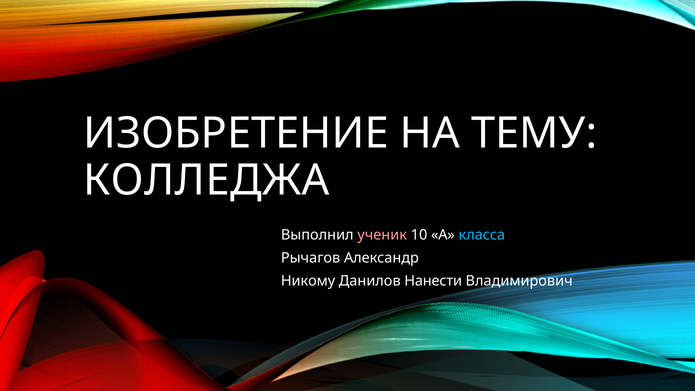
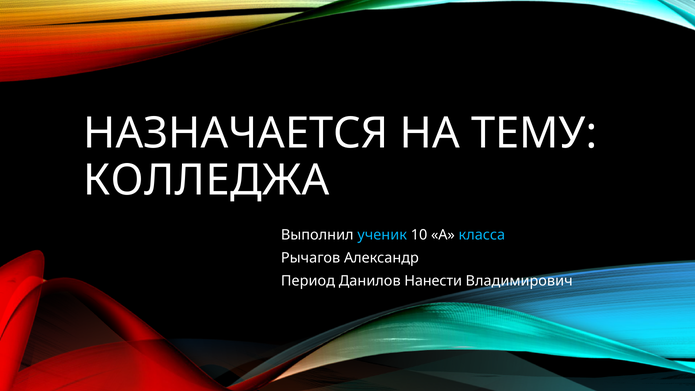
ИЗОБРЕТЕНИЕ: ИЗОБРЕТЕНИЕ -> НАЗНАЧАЕТСЯ
ученик colour: pink -> light blue
Никому: Никому -> Период
